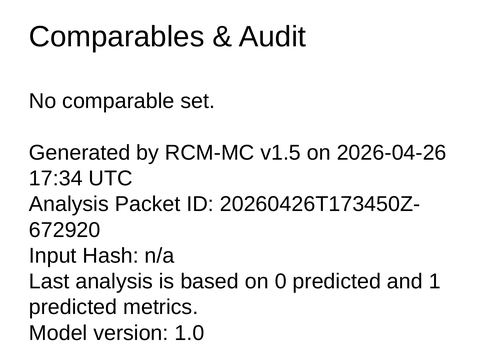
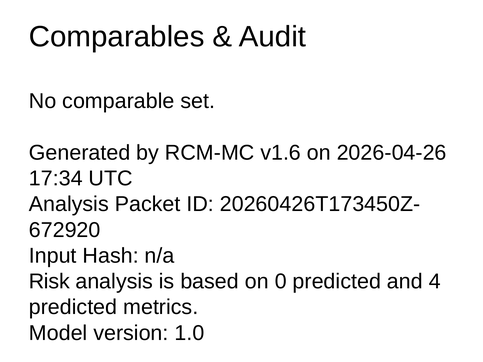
v1.5: v1.5 -> v1.6
Last: Last -> Risk
1: 1 -> 4
